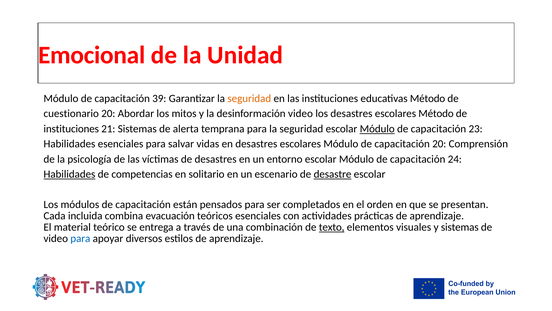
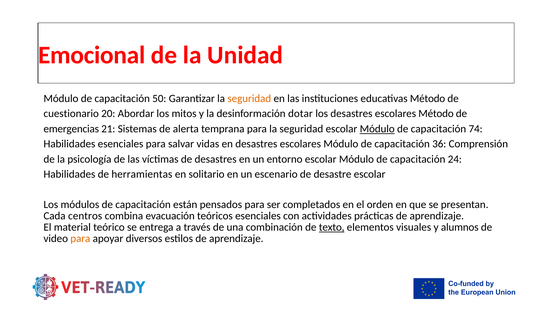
39: 39 -> 50
desinformación video: video -> dotar
instituciones at (71, 129): instituciones -> emergencias
23: 23 -> 74
capacitación 20: 20 -> 36
Habilidades at (69, 174) underline: present -> none
competencias: competencias -> herramientas
desastre underline: present -> none
incluida: incluida -> centros
y sistemas: sistemas -> alumnos
para at (80, 238) colour: blue -> orange
